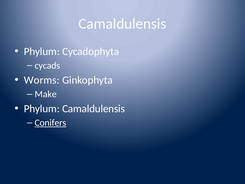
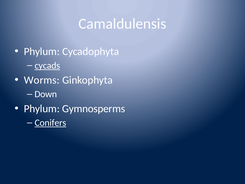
cycads underline: none -> present
Make: Make -> Down
Phylum Camaldulensis: Camaldulensis -> Gymnosperms
